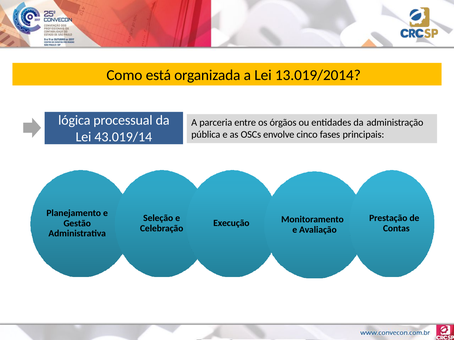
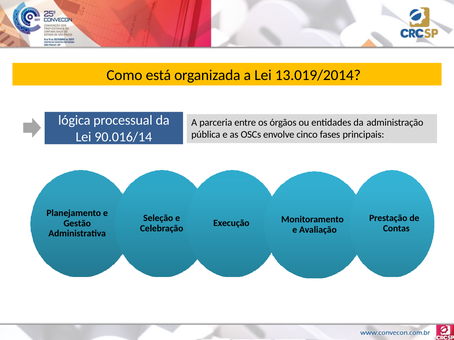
43.019/14: 43.019/14 -> 90.016/14
